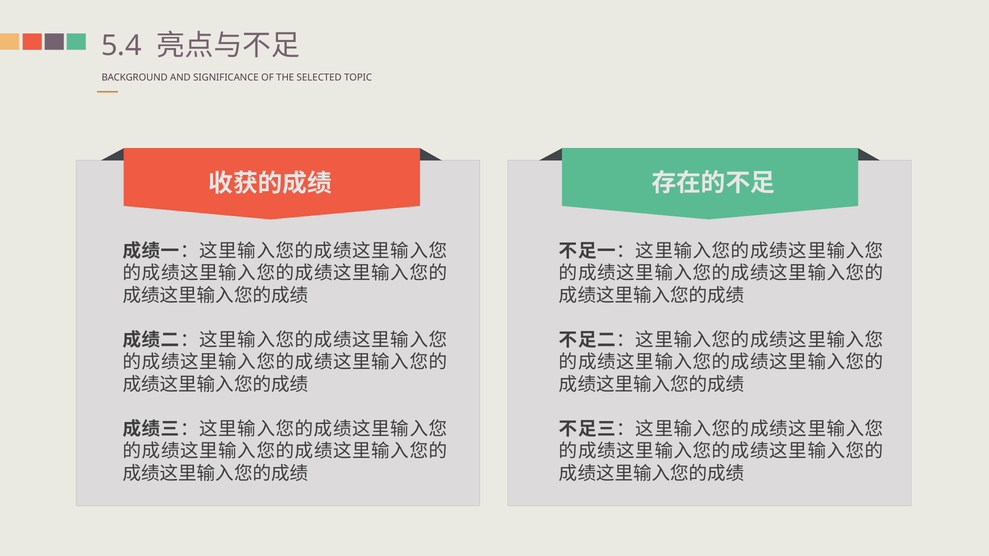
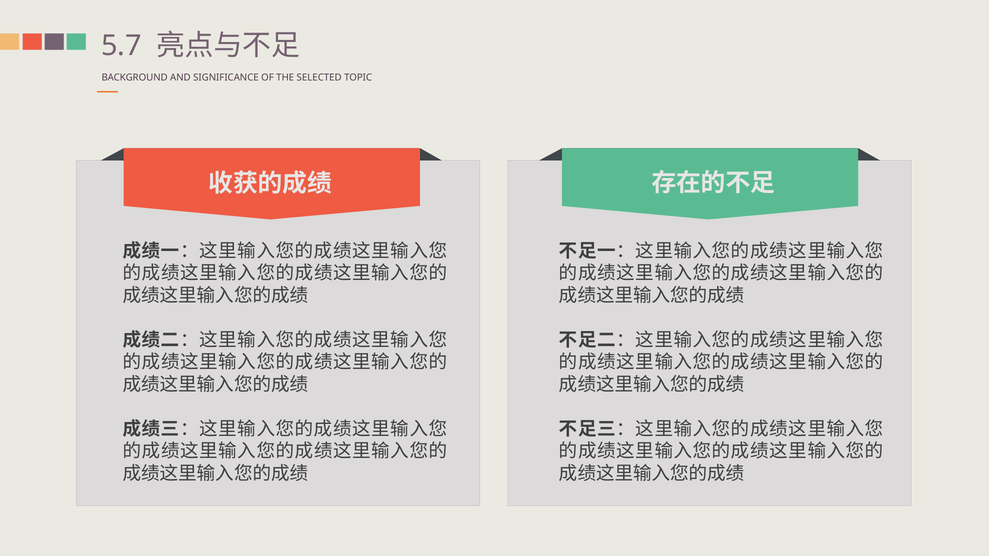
5.4: 5.4 -> 5.7
